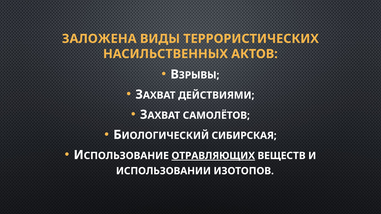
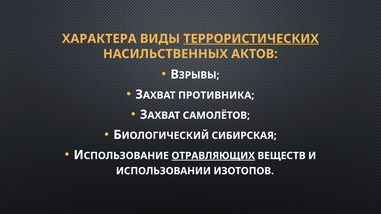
ЗАЛОЖЕНА: ЗАЛОЖЕНА -> ХАРАКТЕРА
ТЕРРОРИСТИЧЕСКИХ underline: none -> present
ДЕЙСТВИЯМИ: ДЕЙСТВИЯМИ -> ПРОТИВНИКА
